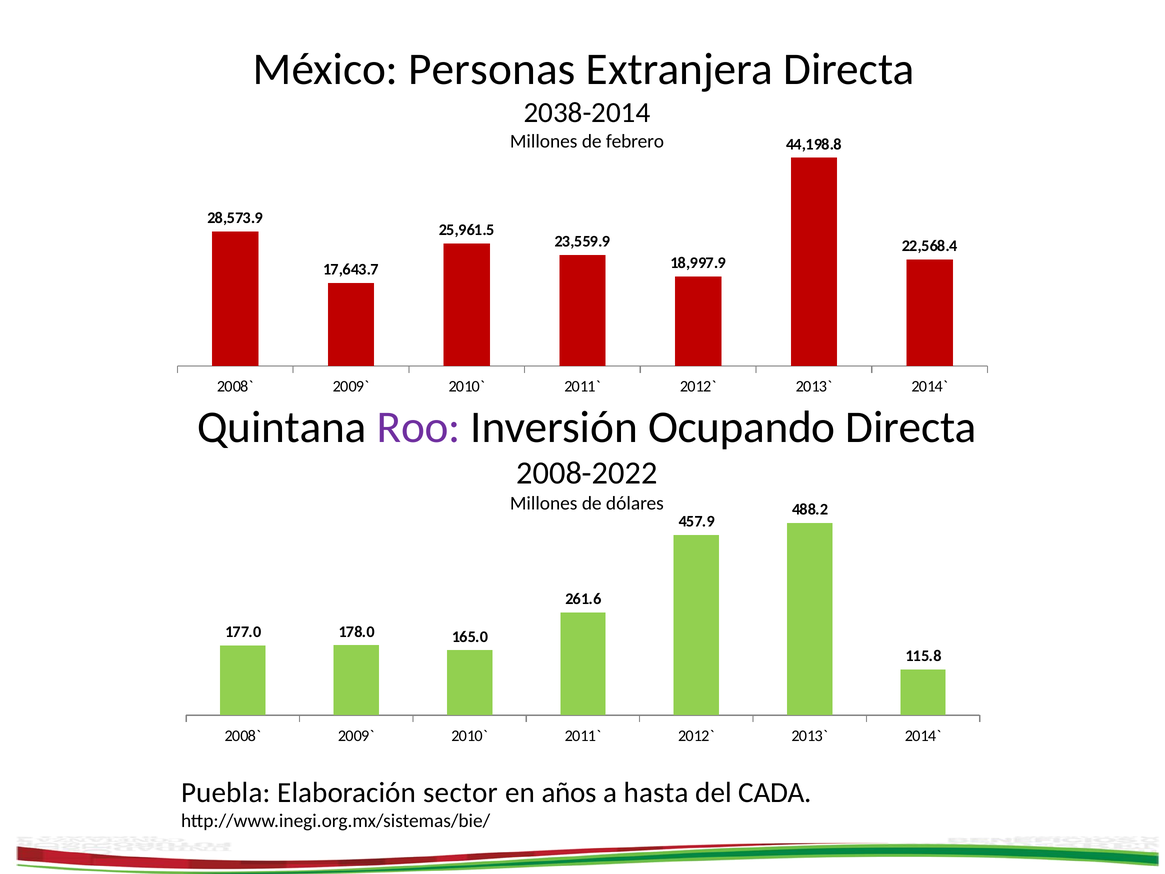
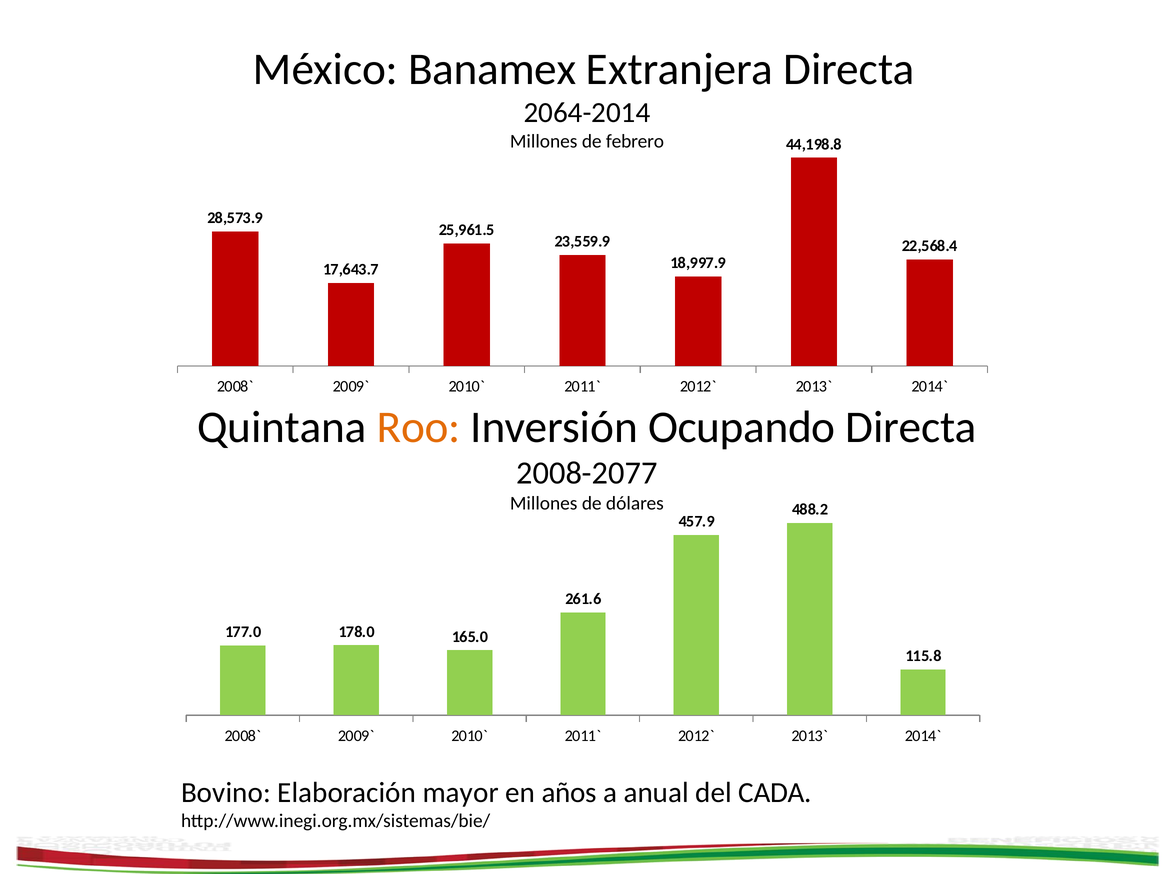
Personas: Personas -> Banamex
2038-2014: 2038-2014 -> 2064-2014
Roo colour: purple -> orange
2008-2022: 2008-2022 -> 2008-2077
Puebla: Puebla -> Bovino
sector: sector -> mayor
hasta: hasta -> anual
